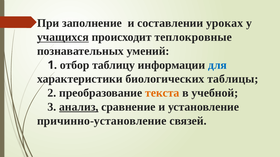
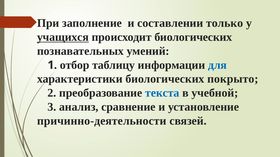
уроках: уроках -> только
происходит теплокровные: теплокровные -> биологических
таблицы: таблицы -> покрыто
текста colour: orange -> blue
анализ underline: present -> none
причинно-установление: причинно-установление -> причинно-деятельности
